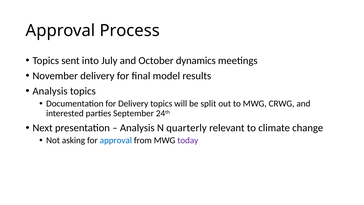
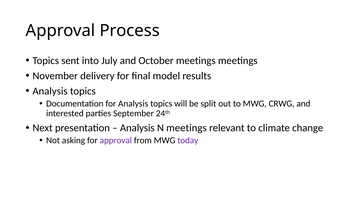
October dynamics: dynamics -> meetings
for Delivery: Delivery -> Analysis
N quarterly: quarterly -> meetings
approval at (116, 140) colour: blue -> purple
